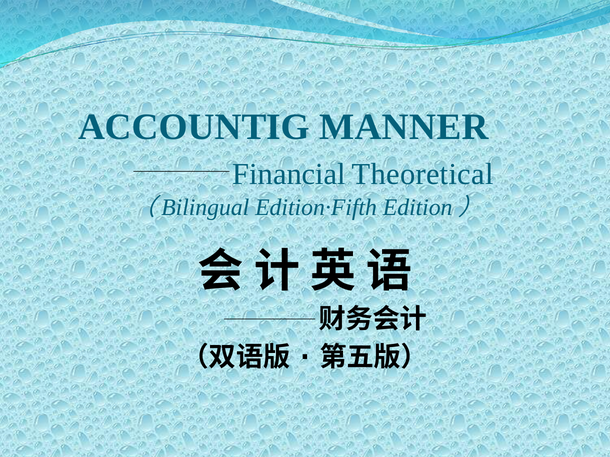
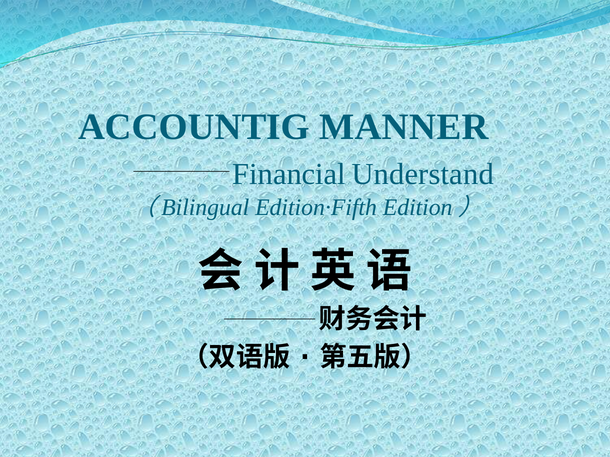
Theoretical: Theoretical -> Understand
